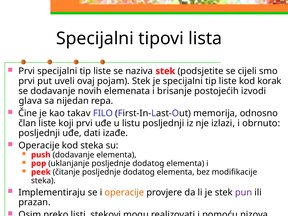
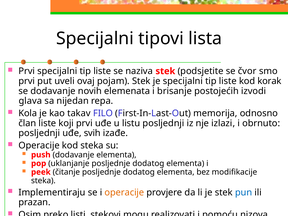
cijeli: cijeli -> čvor
Čine: Čine -> Kola
dati: dati -> svih
pun colour: purple -> blue
